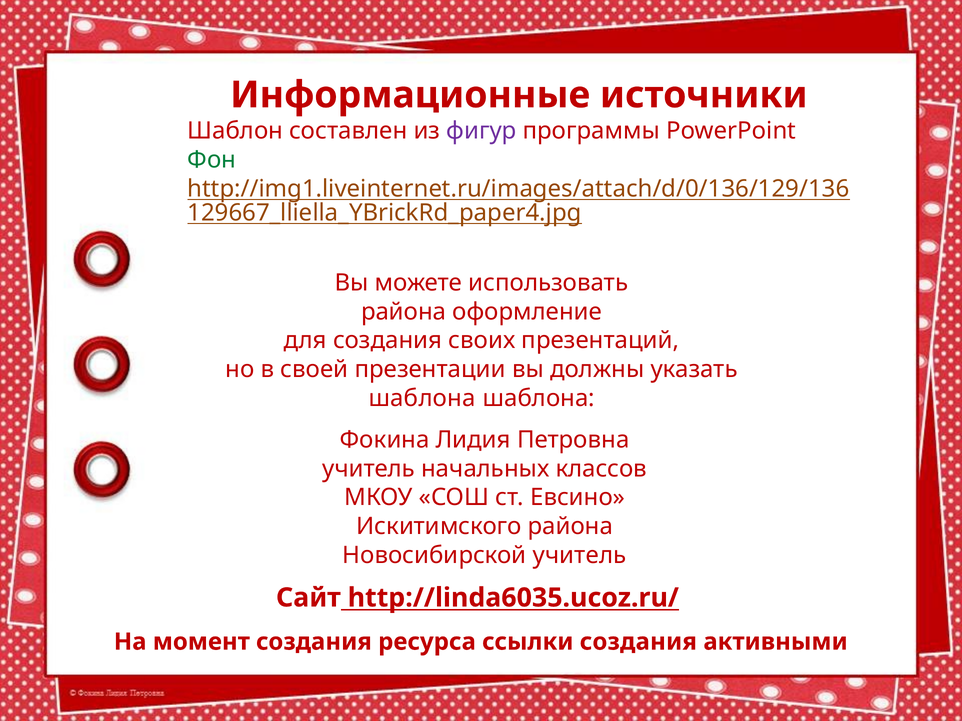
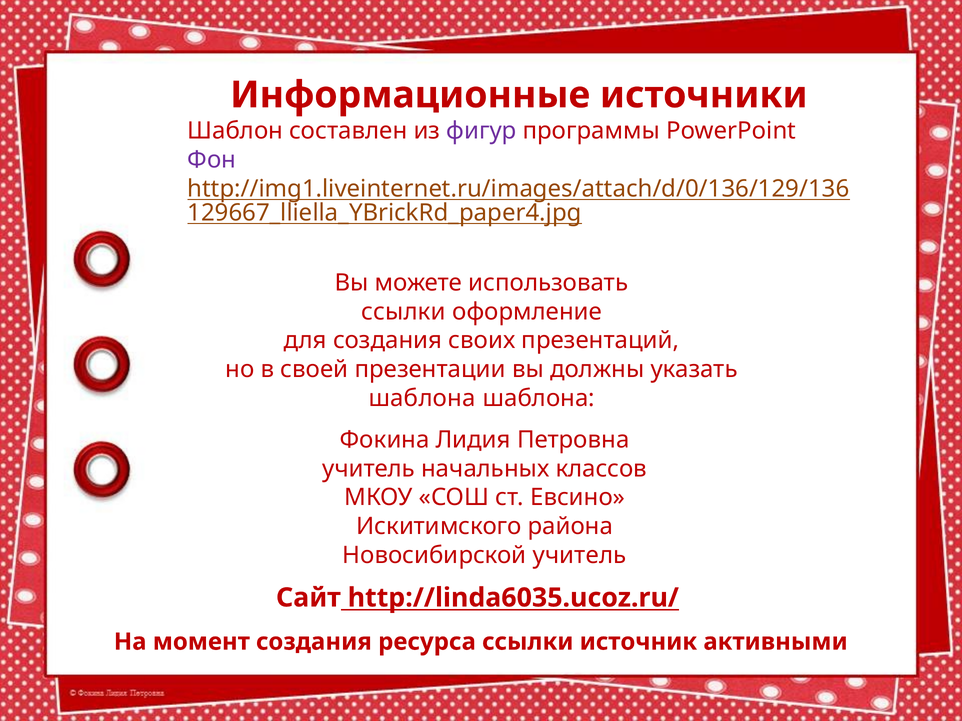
Фон colour: green -> purple
района at (404, 312): района -> ссылки
ссылки создания: создания -> источник
